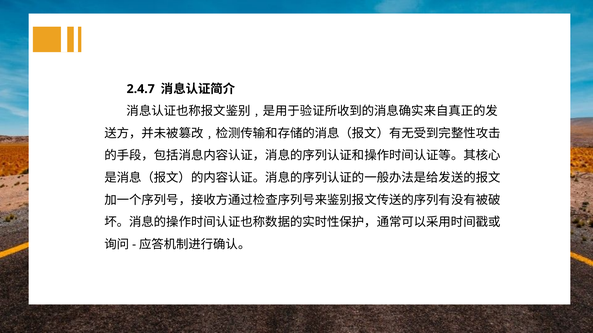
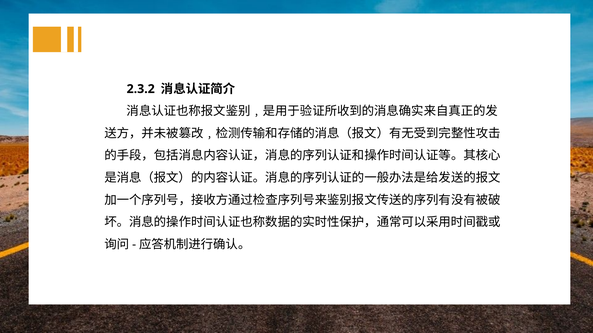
2.4.7: 2.4.7 -> 2.3.2
